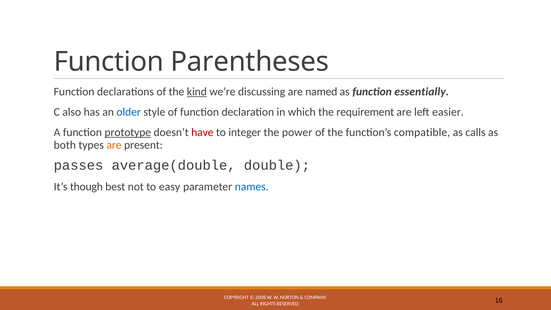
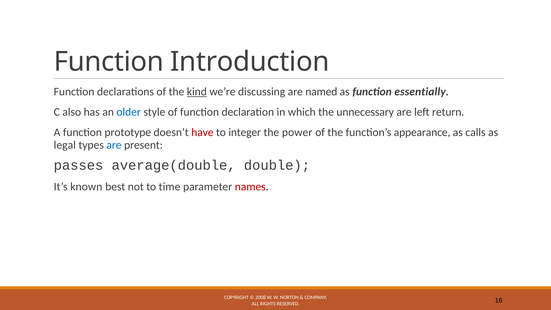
Parentheses: Parentheses -> Introduction
requirement: requirement -> unnecessary
easier: easier -> return
prototype underline: present -> none
compatible: compatible -> appearance
both: both -> legal
are at (114, 145) colour: orange -> blue
though: though -> known
easy: easy -> time
names colour: blue -> red
